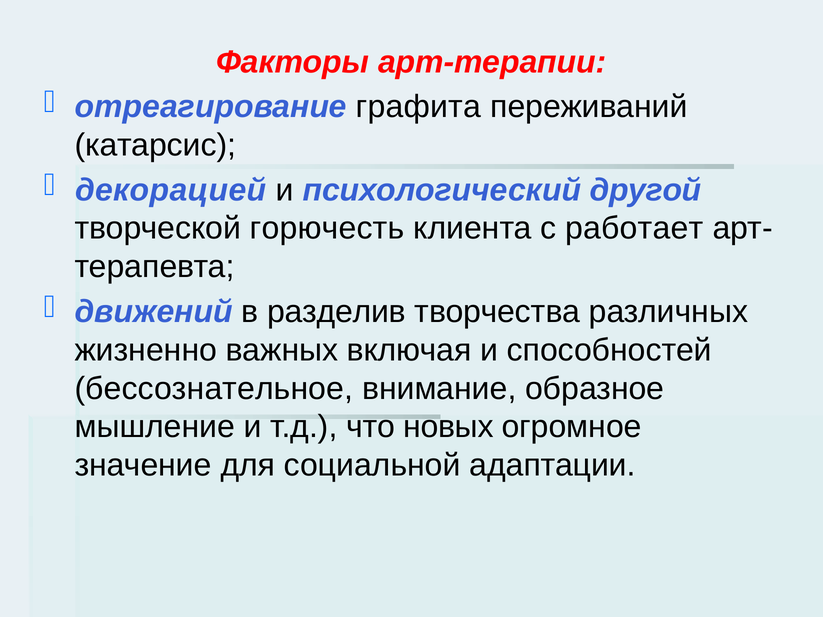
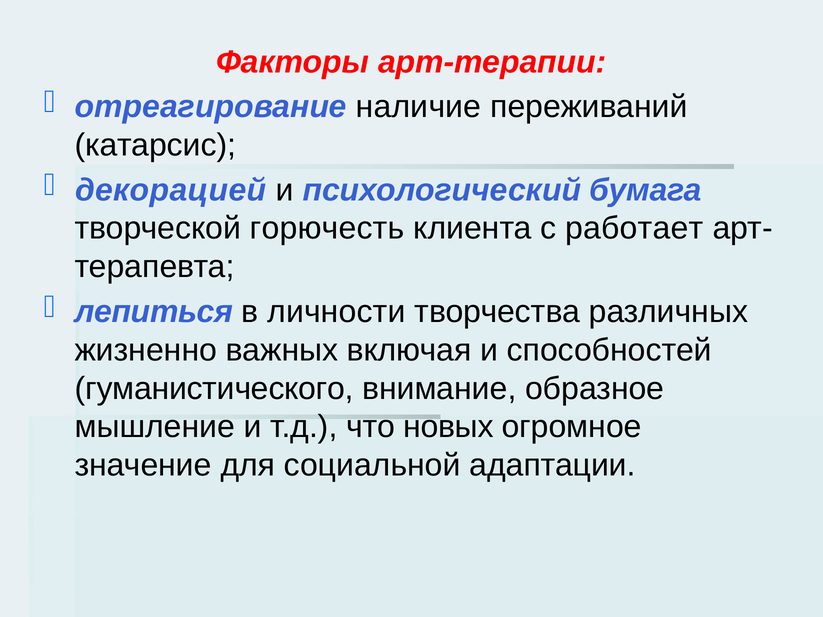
графита: графита -> наличие
другой: другой -> бумага
движений: движений -> лепиться
разделив: разделив -> личности
бессознательное: бессознательное -> гуманистического
